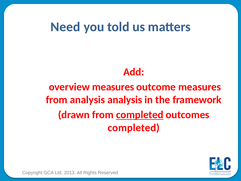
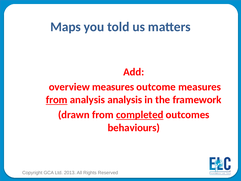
Need: Need -> Maps
from at (57, 100) underline: none -> present
completed at (134, 128): completed -> behaviours
